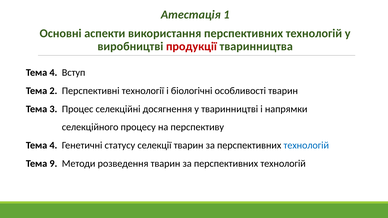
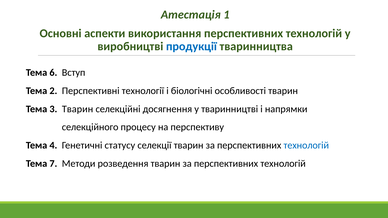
продукції colour: red -> blue
4 at (53, 73): 4 -> 6
3 Процес: Процес -> Тварин
9: 9 -> 7
